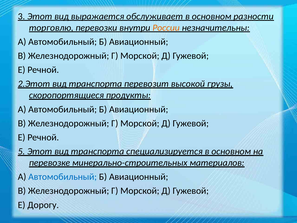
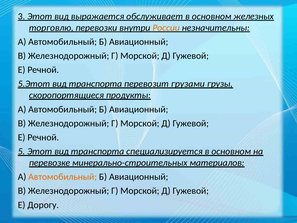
разности: разности -> железных
2.Этот: 2.Этот -> 5.Этот
высокой: высокой -> грузами
Автомобильный at (63, 177) colour: blue -> orange
